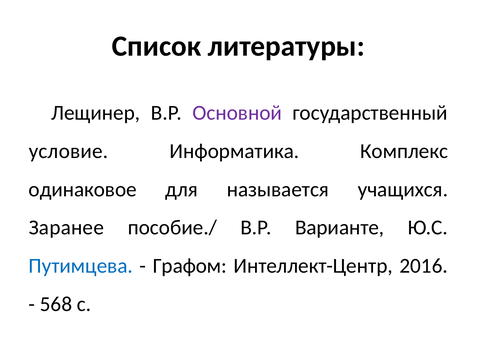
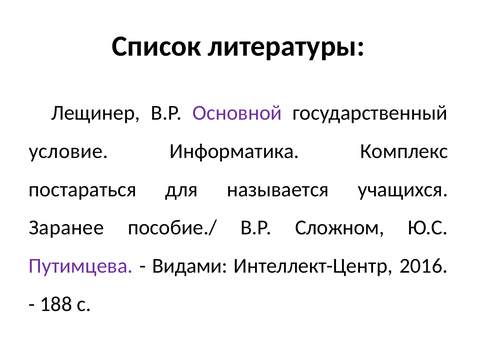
одинаковое: одинаковое -> постараться
Варианте: Варианте -> Сложном
Путимцева colour: blue -> purple
Графом: Графом -> Видами
568: 568 -> 188
